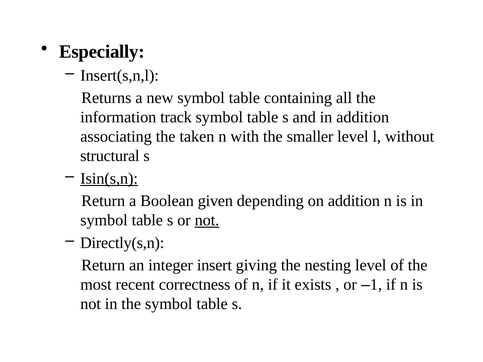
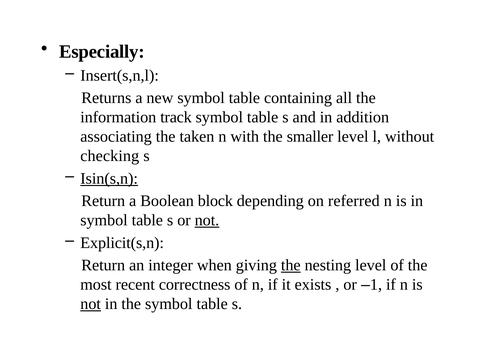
structural: structural -> checking
given: given -> block
on addition: addition -> referred
Directly(s,n: Directly(s,n -> Explicit(s,n
insert: insert -> when
the at (291, 265) underline: none -> present
not at (91, 304) underline: none -> present
